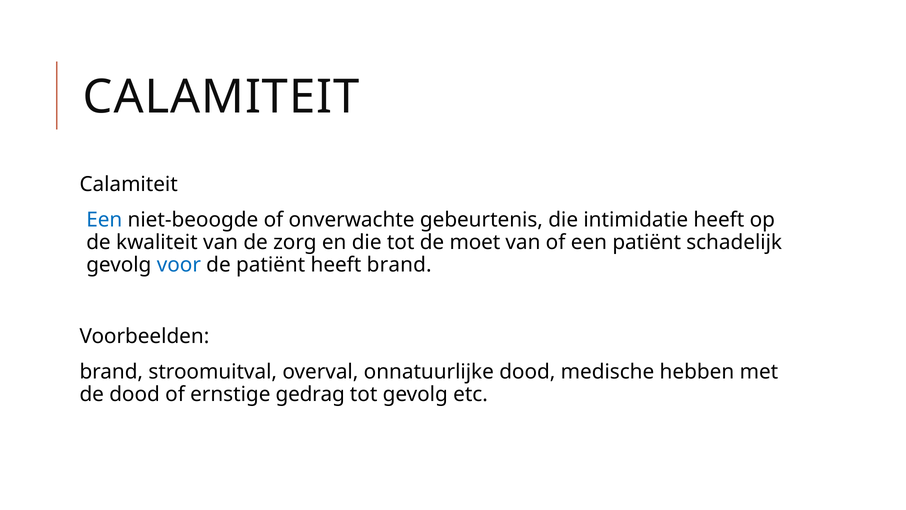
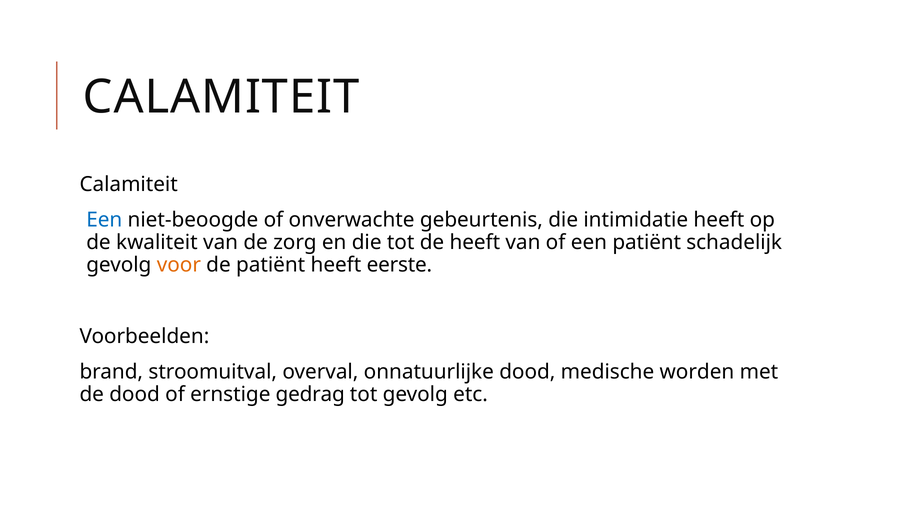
de moet: moet -> heeft
voor colour: blue -> orange
heeft brand: brand -> eerste
hebben: hebben -> worden
